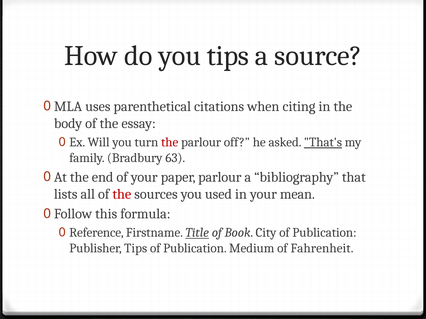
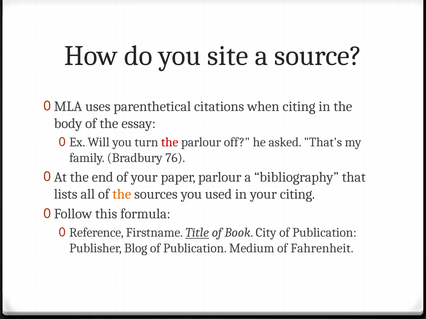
you tips: tips -> site
That's underline: present -> none
63: 63 -> 76
the at (122, 194) colour: red -> orange
your mean: mean -> citing
Publisher Tips: Tips -> Blog
